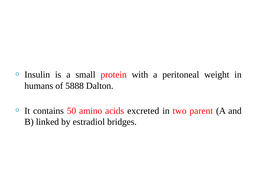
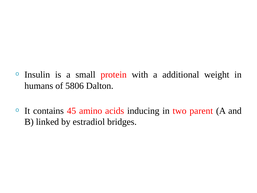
peritoneal: peritoneal -> additional
5888: 5888 -> 5806
50: 50 -> 45
excreted: excreted -> inducing
